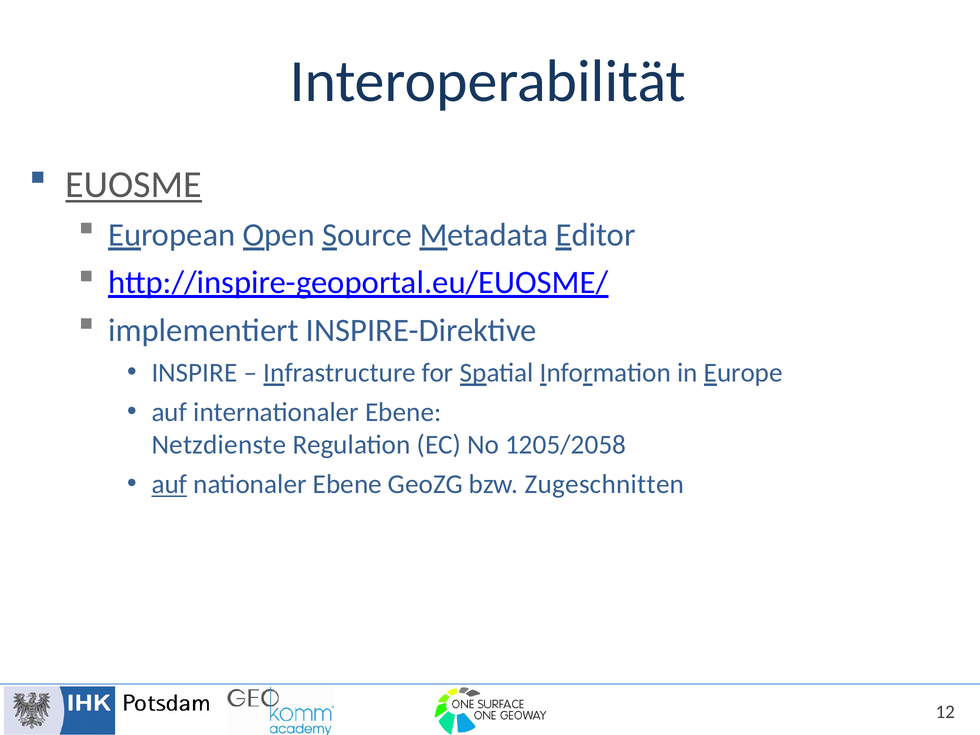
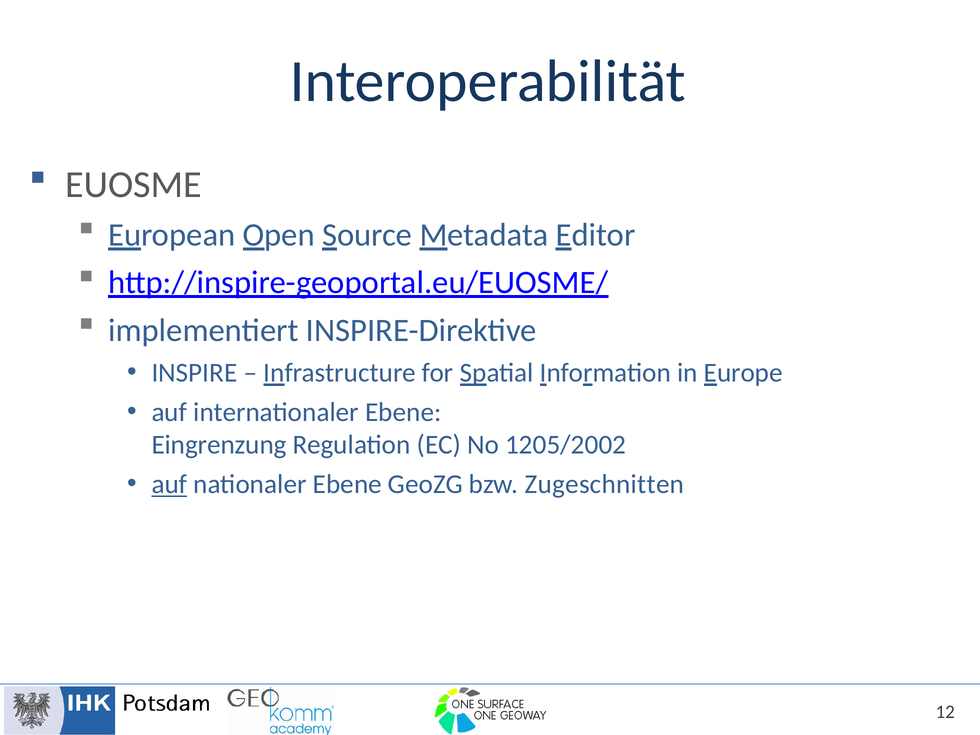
EUOSME underline: present -> none
Netzdienste: Netzdienste -> Eingrenzung
1205/2058: 1205/2058 -> 1205/2002
